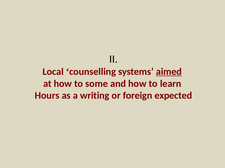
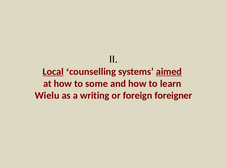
Local underline: none -> present
Hours: Hours -> Wielu
expected: expected -> foreigner
